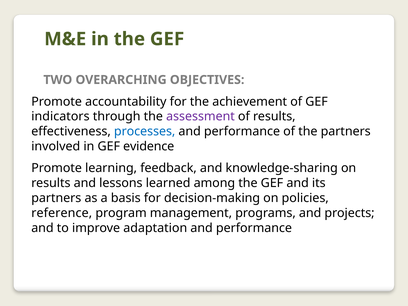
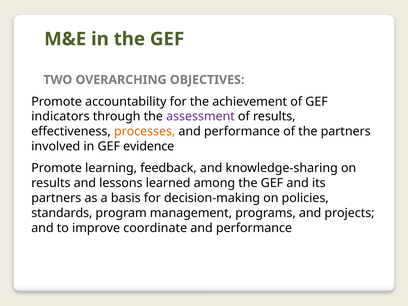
processes colour: blue -> orange
reference: reference -> standards
adaptation: adaptation -> coordinate
